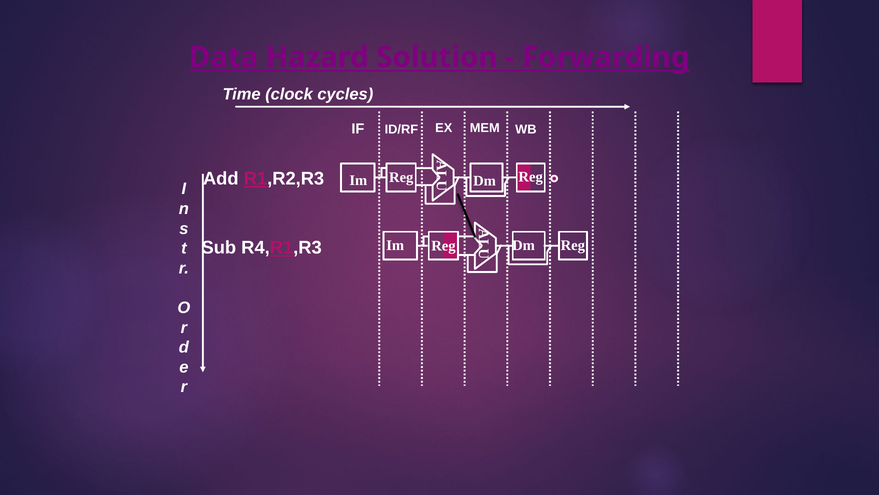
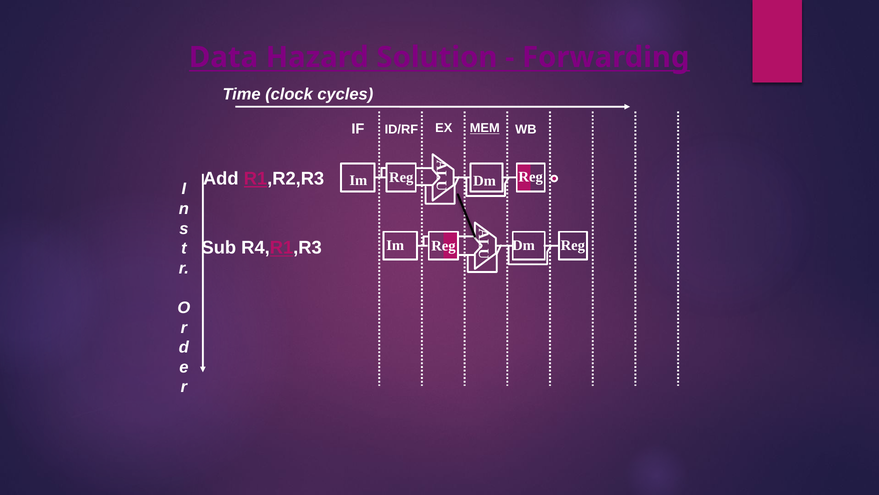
MEM underline: none -> present
